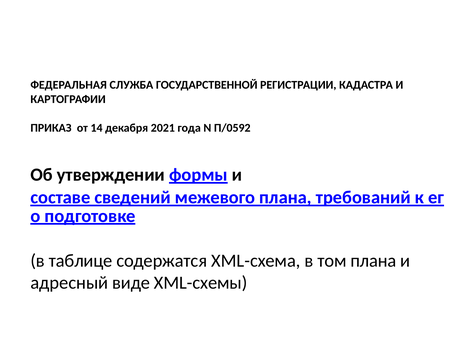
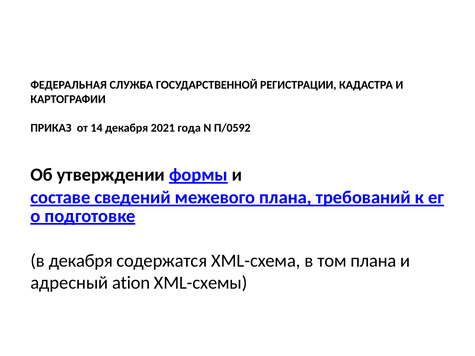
в таблице: таблице -> декабря
виде: виде -> ation
